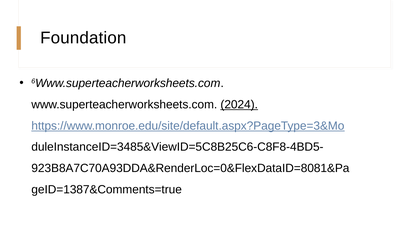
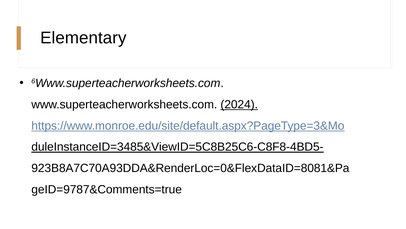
Foundation: Foundation -> Elementary
duleInstanceID=3485&ViewID=5C8B25C6-C8F8-4BD5- underline: none -> present
geID=1387&Comments=true: geID=1387&Comments=true -> geID=9787&Comments=true
